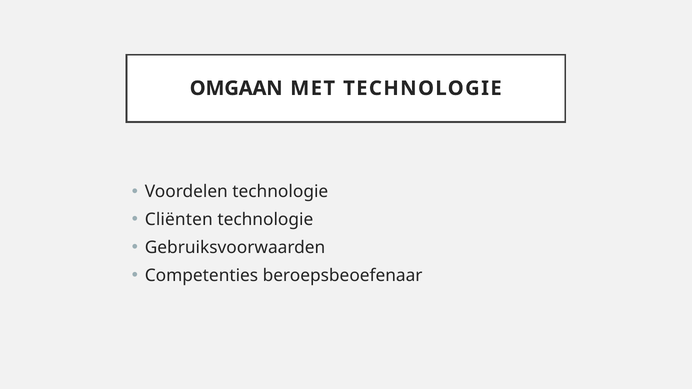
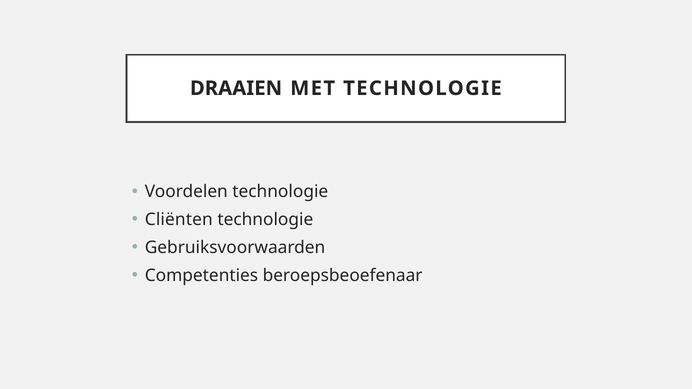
OMGAAN: OMGAAN -> DRAAIEN
